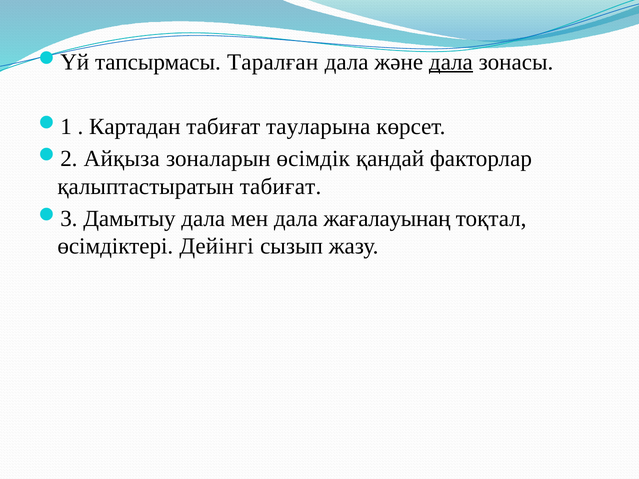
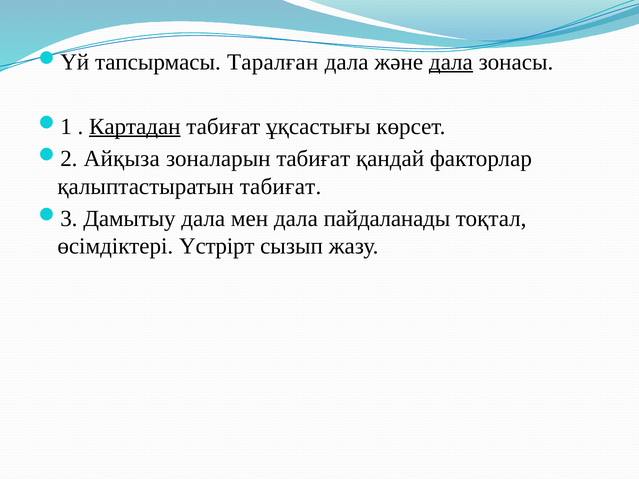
Картадан underline: none -> present
тауларына: тауларына -> ұқсастығы
зоналарын өсімдік: өсімдік -> табиғат
жағалауынаң: жағалауынаң -> пайдаланады
Дейінгі: Дейінгі -> Үстрірт
